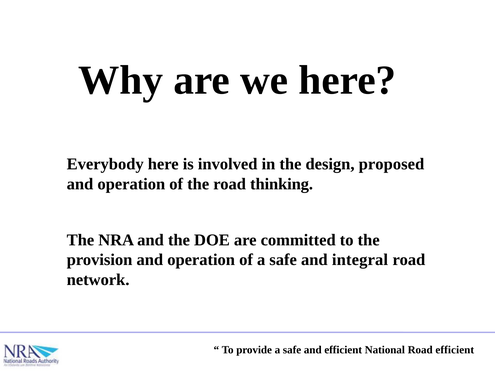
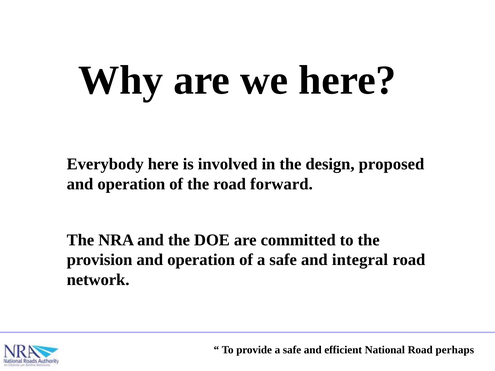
thinking: thinking -> forward
Road efficient: efficient -> perhaps
